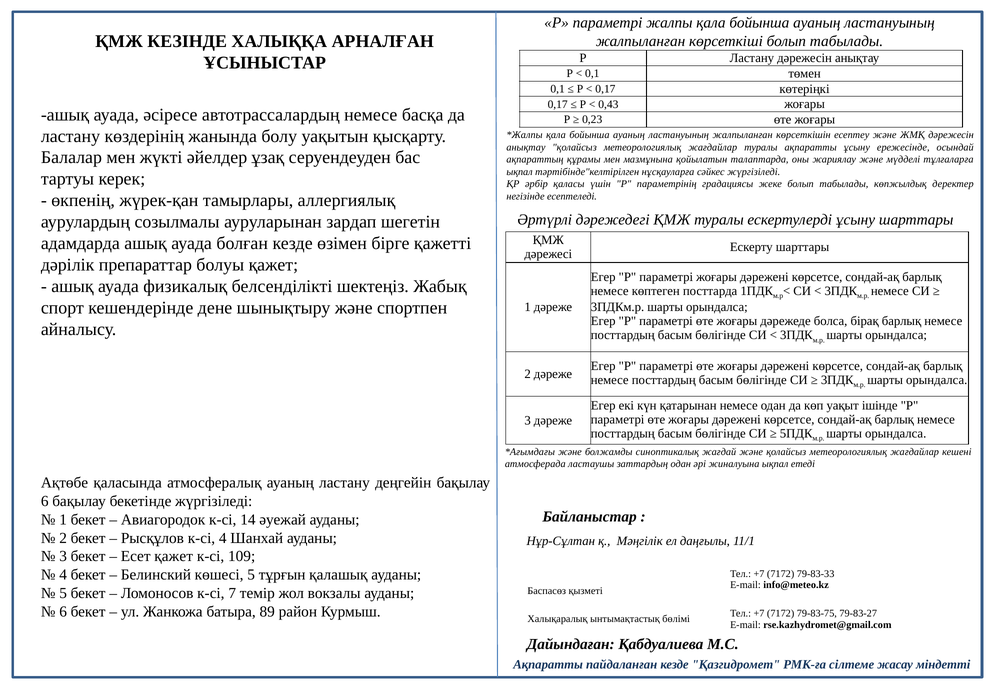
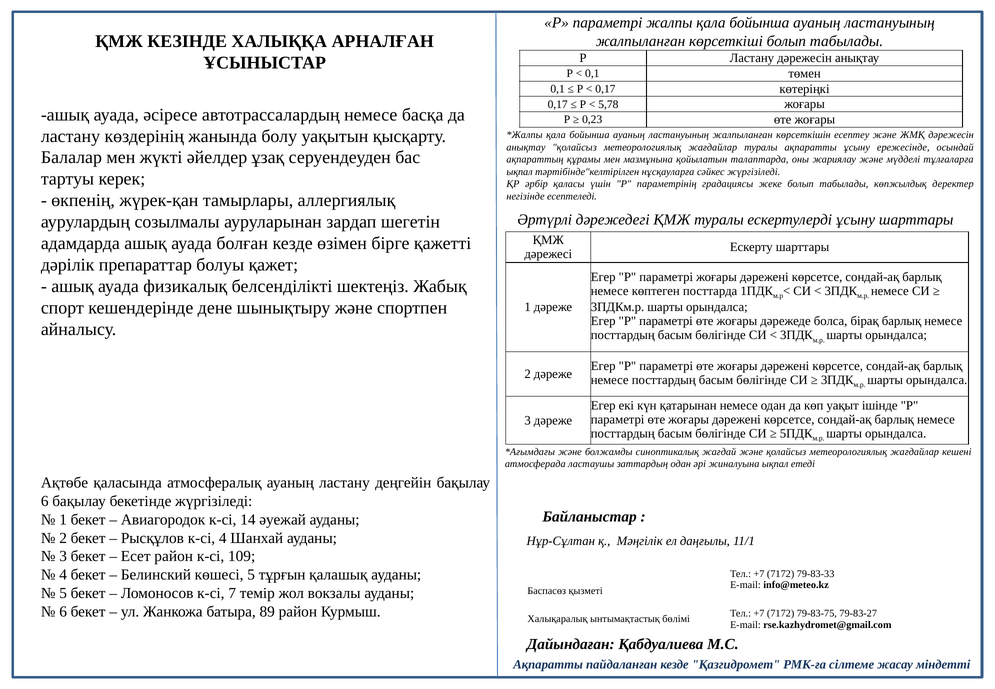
0,43: 0,43 -> 5,78
Есет қажет: қажет -> район
